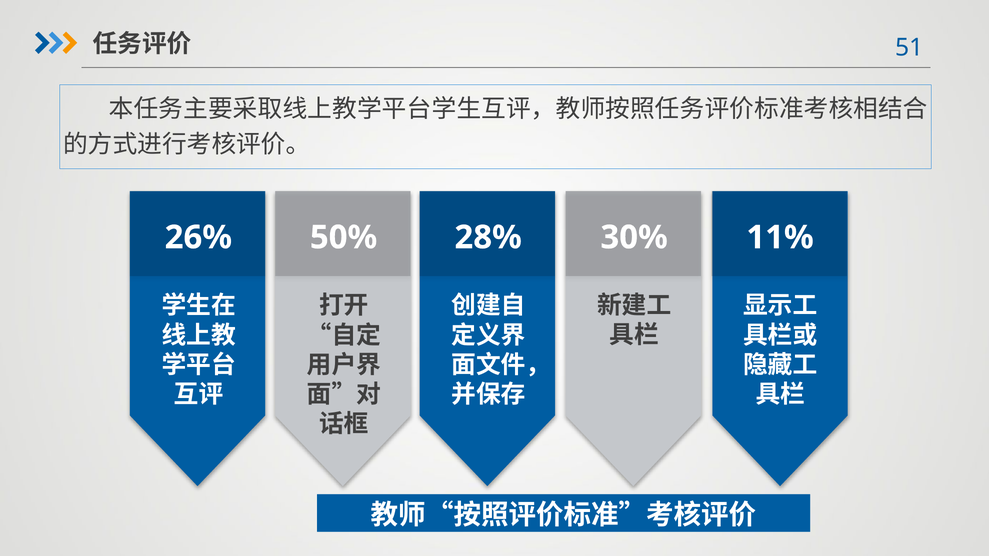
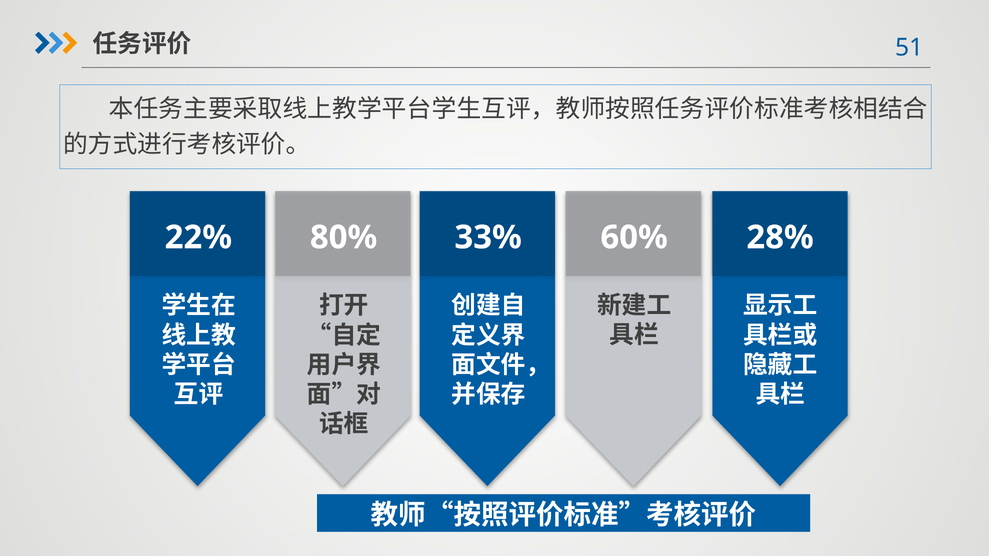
26%: 26% -> 22%
50%: 50% -> 80%
28%: 28% -> 33%
30%: 30% -> 60%
11%: 11% -> 28%
